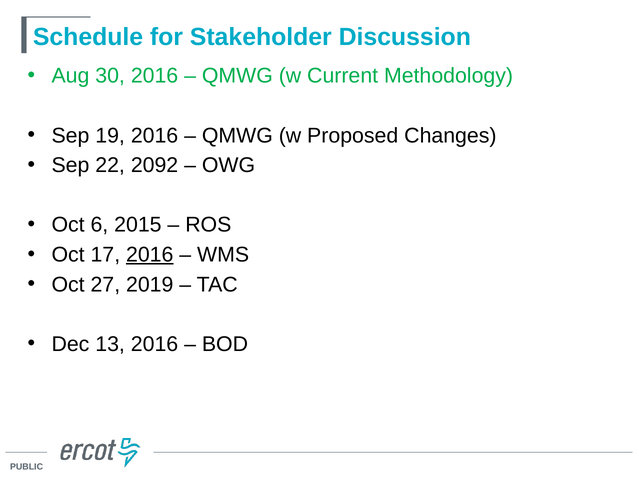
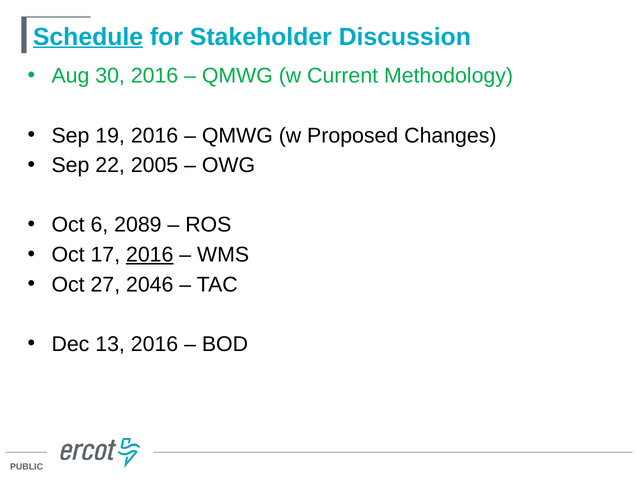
Schedule underline: none -> present
2092: 2092 -> 2005
2015: 2015 -> 2089
2019: 2019 -> 2046
